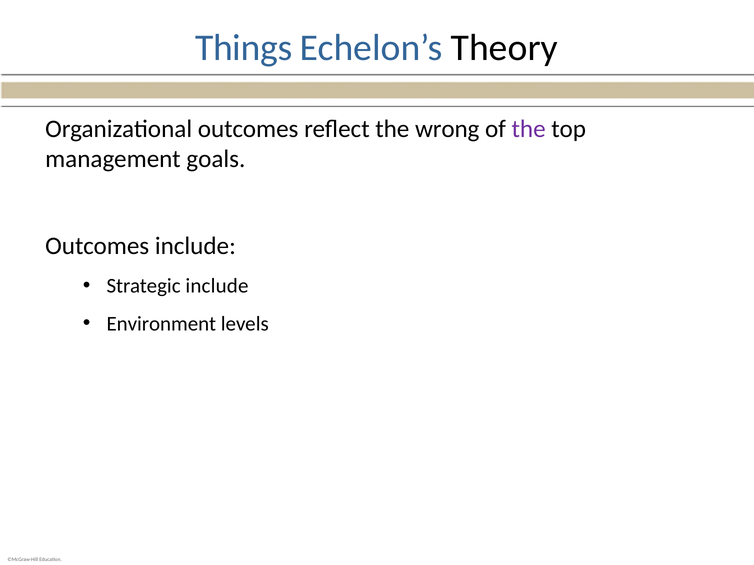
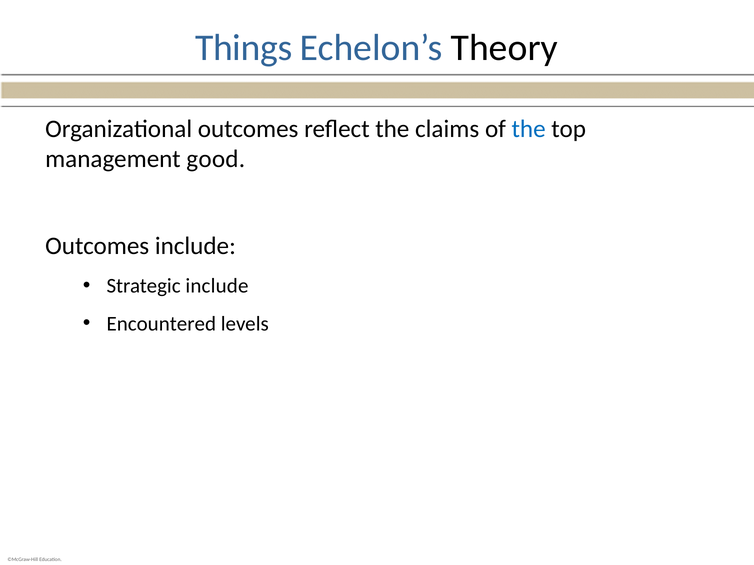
wrong: wrong -> claims
the at (529, 129) colour: purple -> blue
goals: goals -> good
Environment: Environment -> Encountered
